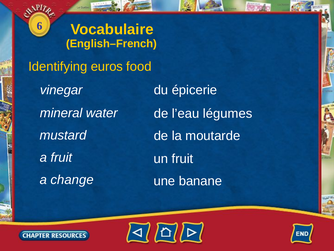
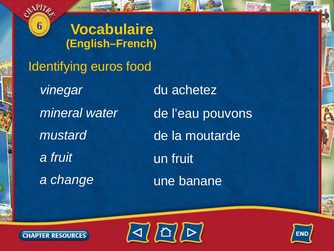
épicerie: épicerie -> achetez
légumes: légumes -> pouvons
